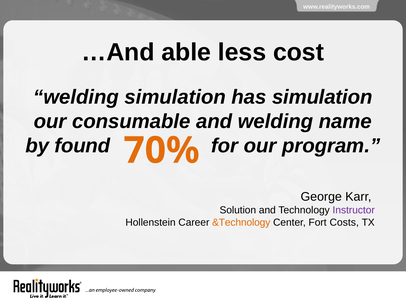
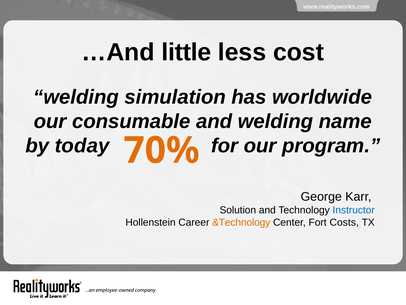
able: able -> little
has simulation: simulation -> worldwide
found: found -> today
Instructor colour: purple -> blue
